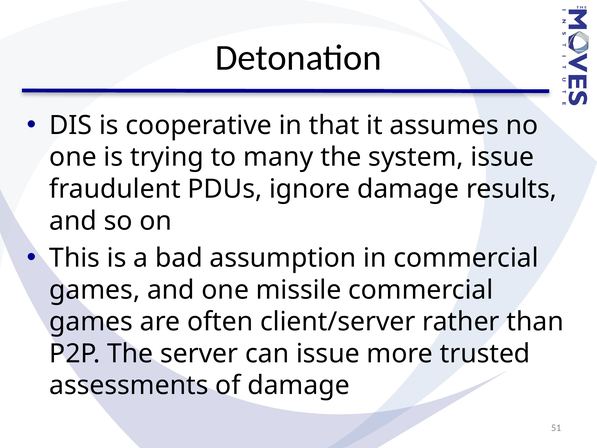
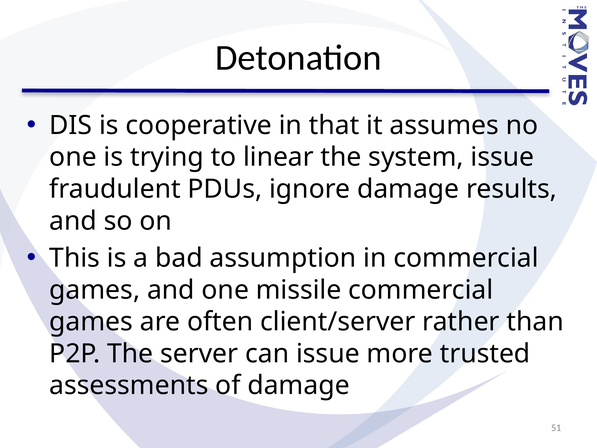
many: many -> linear
